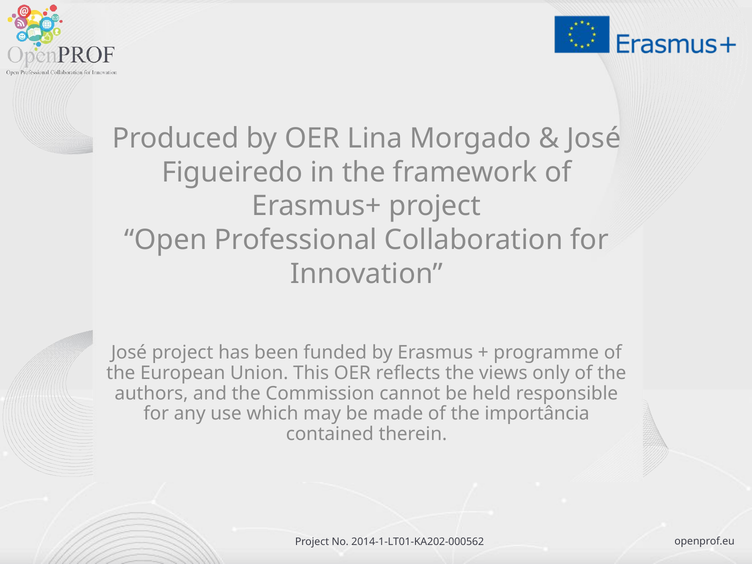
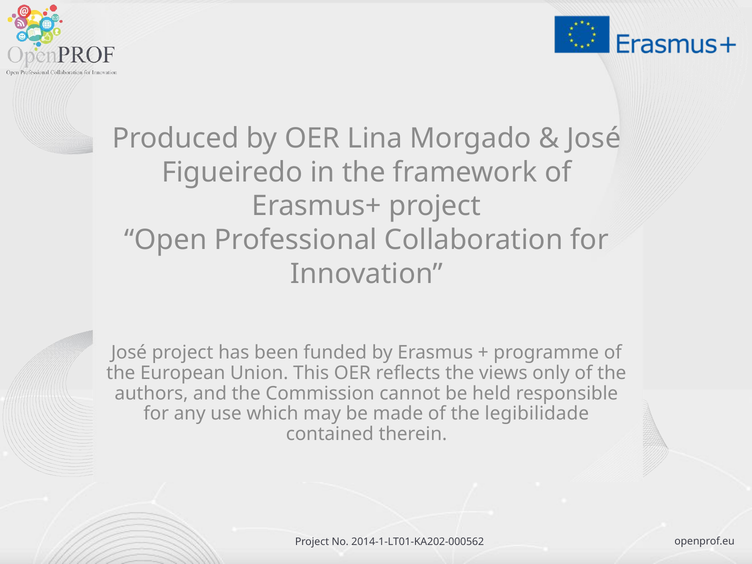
importância: importância -> legibilidade
